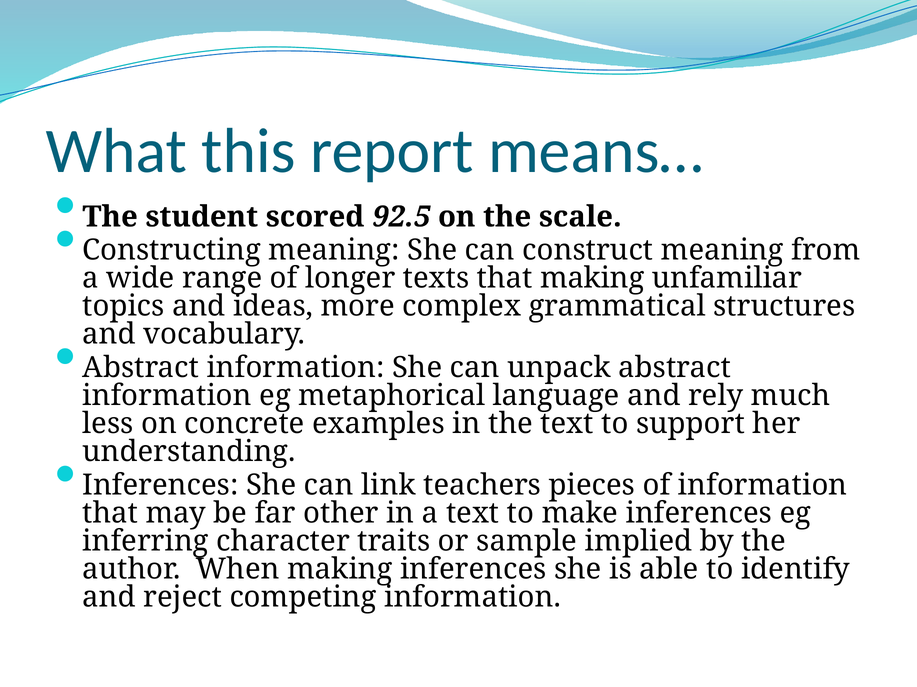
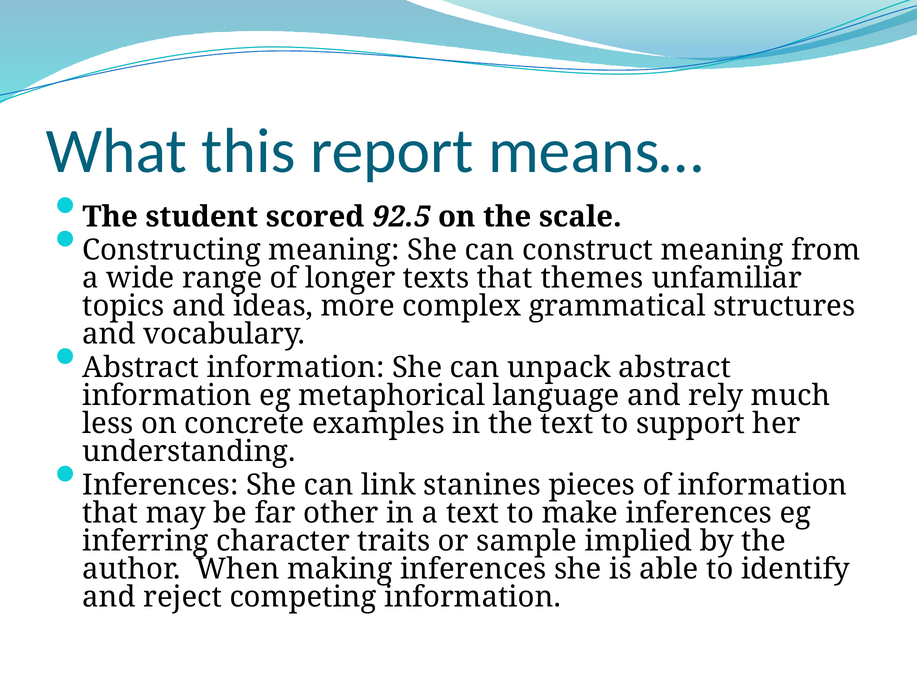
that making: making -> themes
teachers: teachers -> stanines
